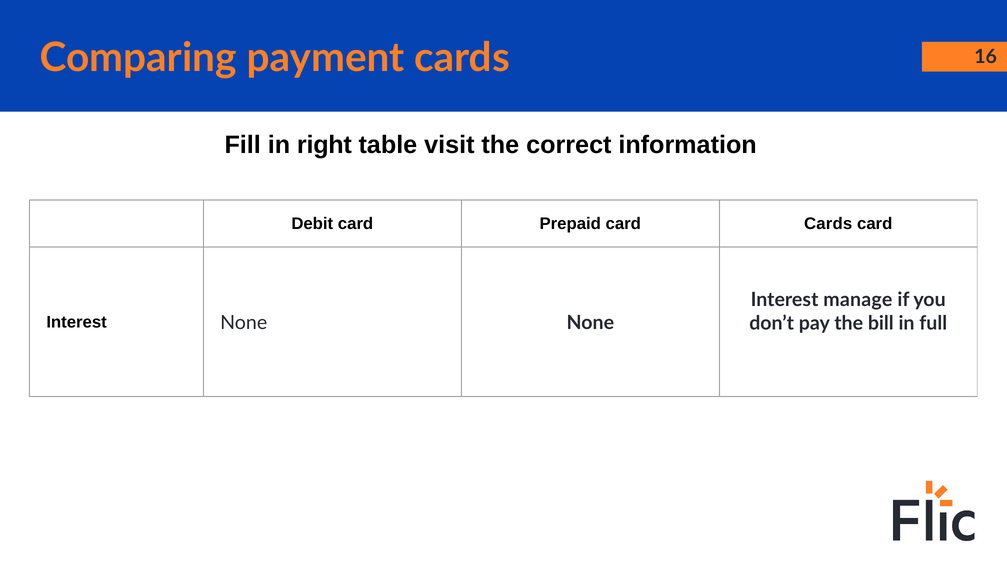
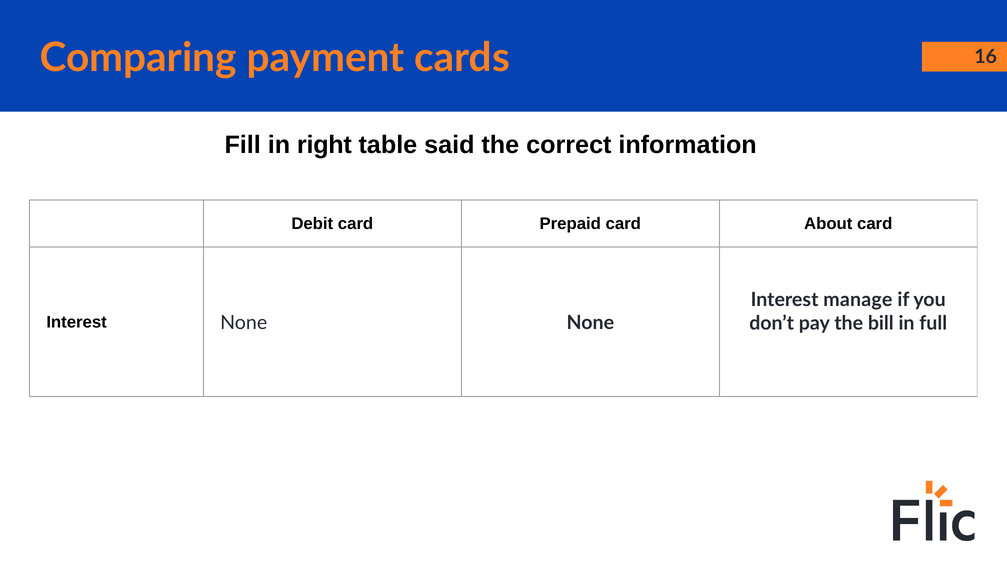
visit: visit -> said
card Cards: Cards -> About
